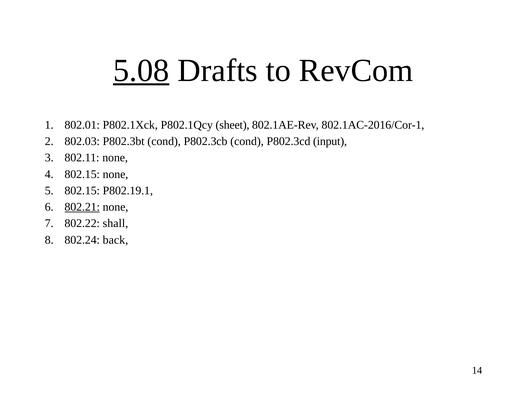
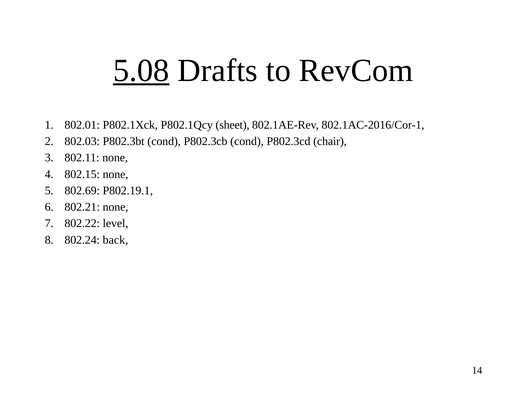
input: input -> chair
802.15 at (82, 190): 802.15 -> 802.69
802.21 underline: present -> none
shall: shall -> level
